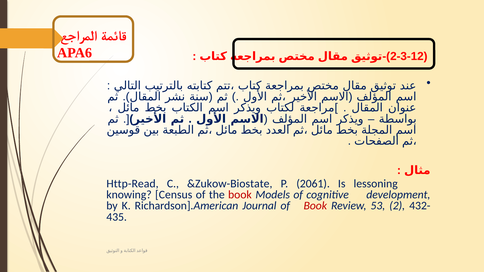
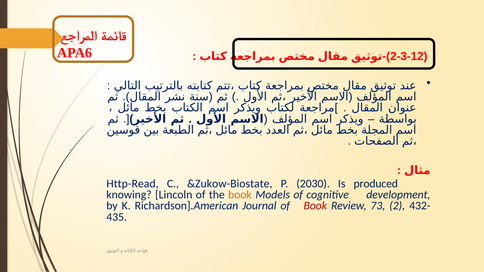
2061: 2061 -> 2030
lessoning: lessoning -> produced
Census: Census -> Lincoln
book at (240, 195) colour: red -> orange
53: 53 -> 73
